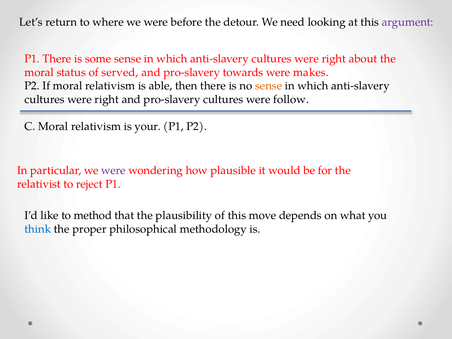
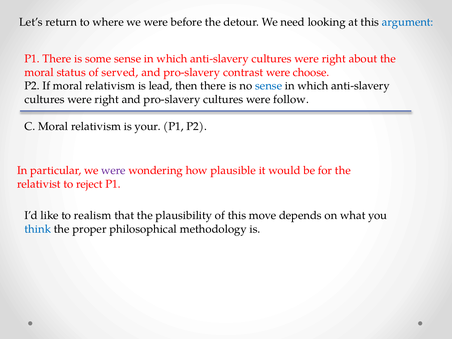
argument colour: purple -> blue
towards: towards -> contrast
makes: makes -> choose
able: able -> lead
sense at (269, 86) colour: orange -> blue
method: method -> realism
